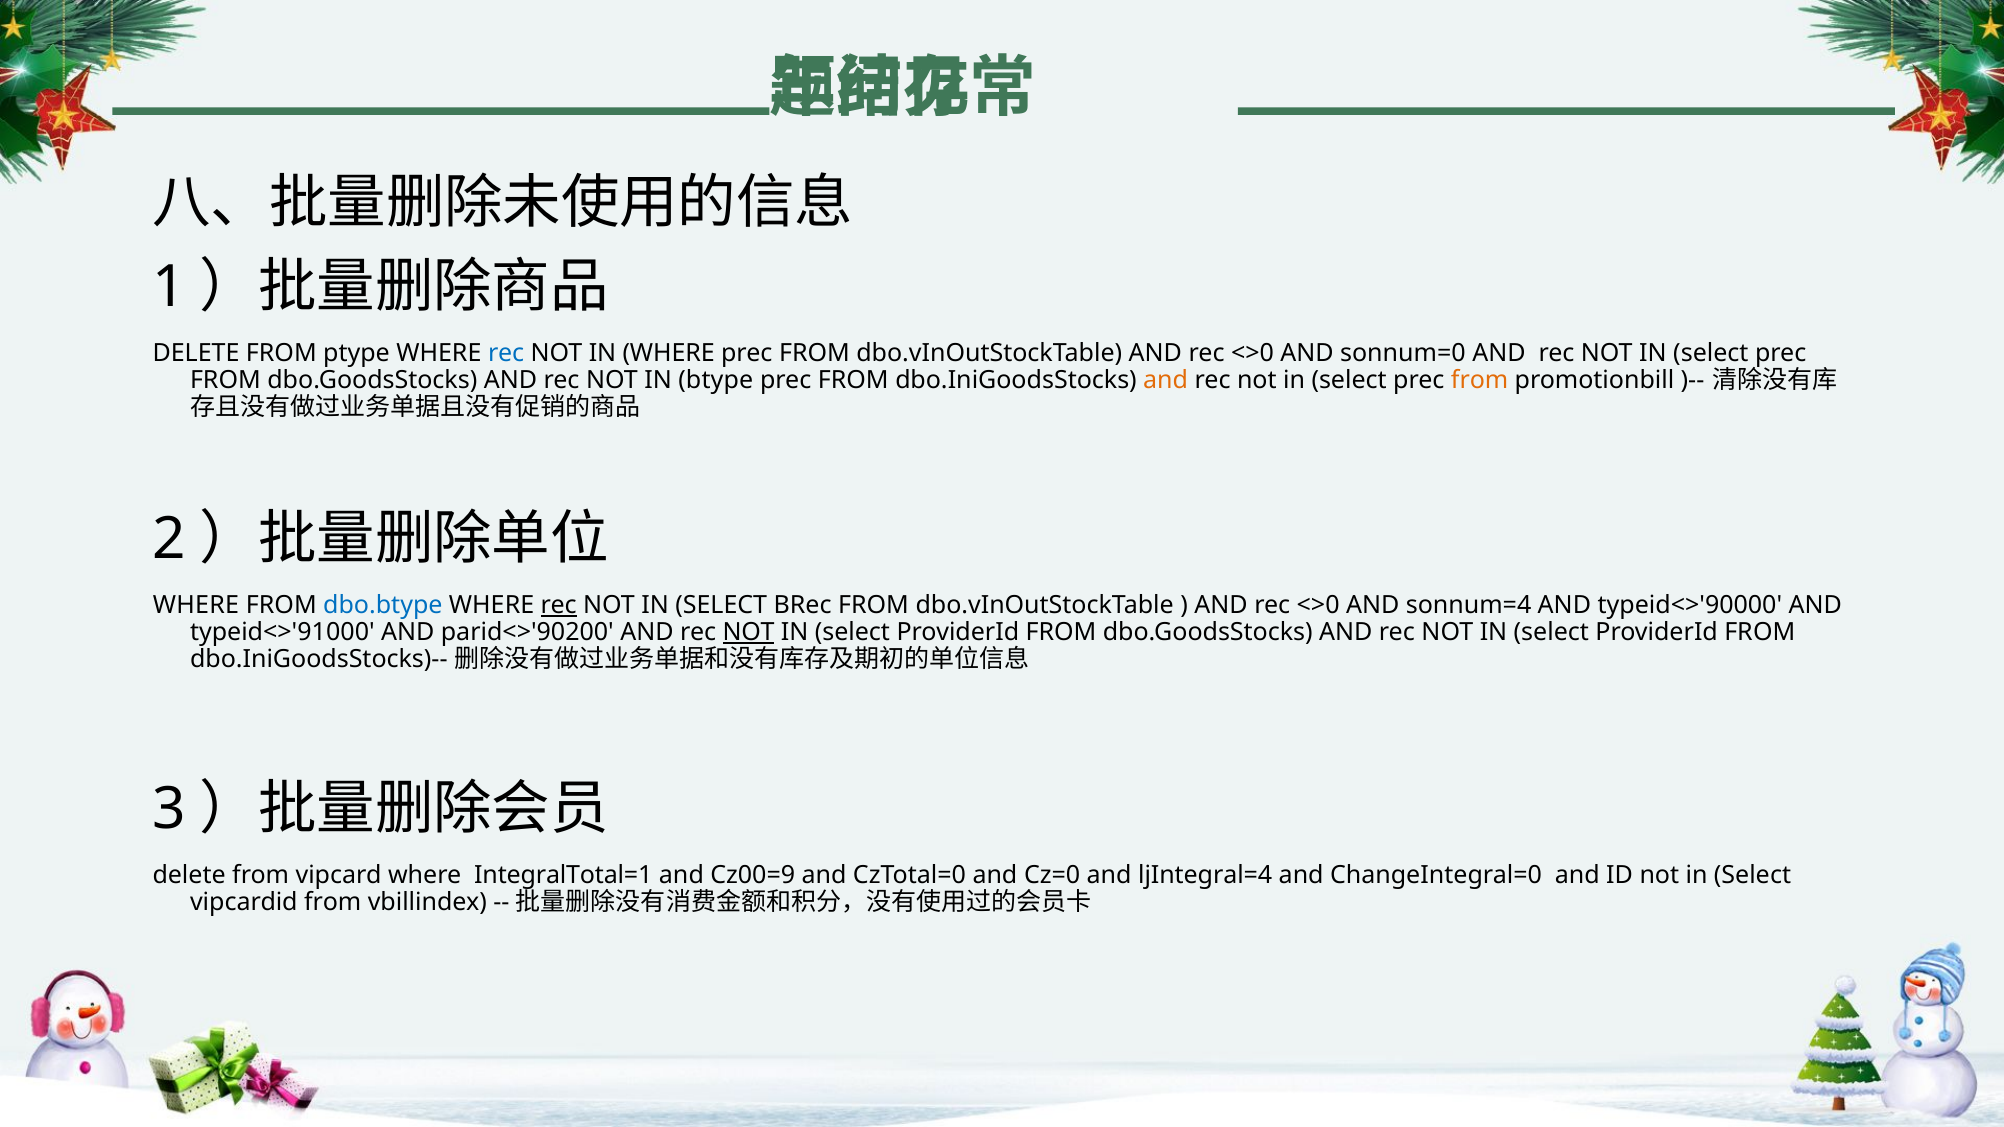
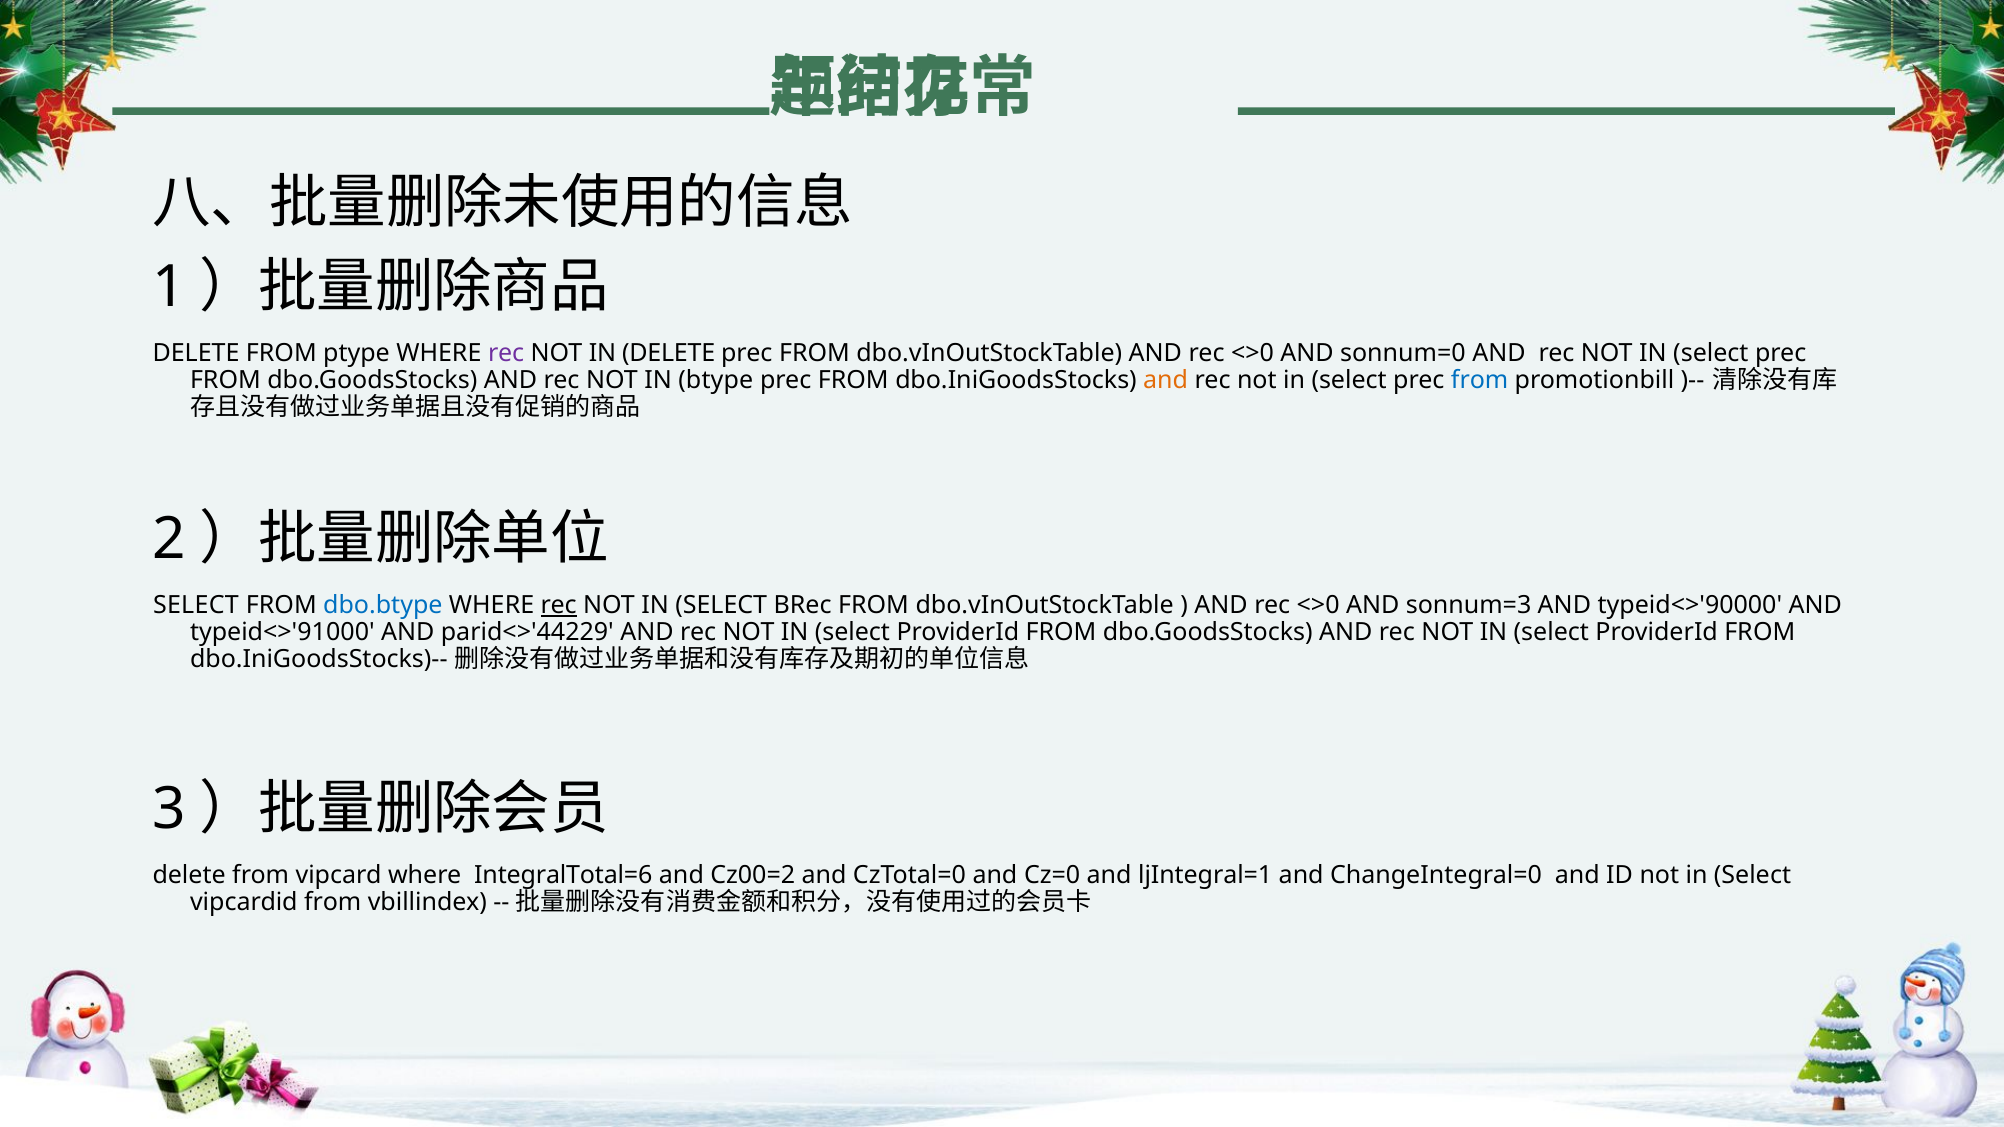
rec at (506, 353) colour: blue -> purple
IN WHERE: WHERE -> DELETE
from at (1480, 380) colour: orange -> blue
WHERE at (196, 605): WHERE -> SELECT
sonnum=4: sonnum=4 -> sonnum=3
parid<>'90200: parid<>'90200 -> parid<>'44229
NOT at (749, 633) underline: present -> none
IntegralTotal=1: IntegralTotal=1 -> IntegralTotal=6
Cz00=9: Cz00=9 -> Cz00=2
ljIntegral=4: ljIntegral=4 -> ljIntegral=1
